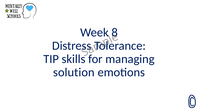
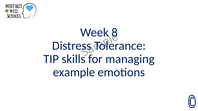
solution: solution -> example
